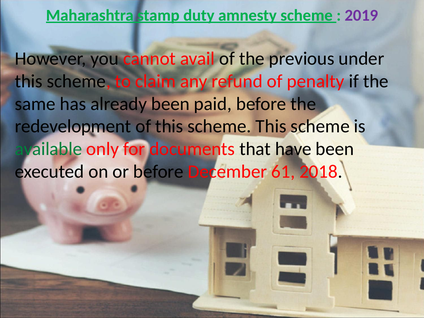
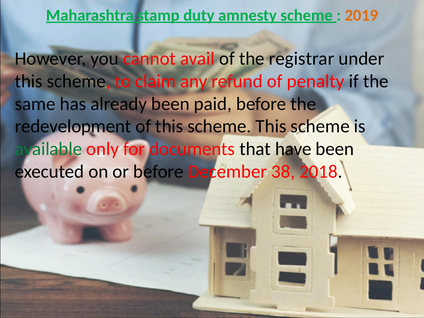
2019 colour: purple -> orange
previous: previous -> registrar
61: 61 -> 38
